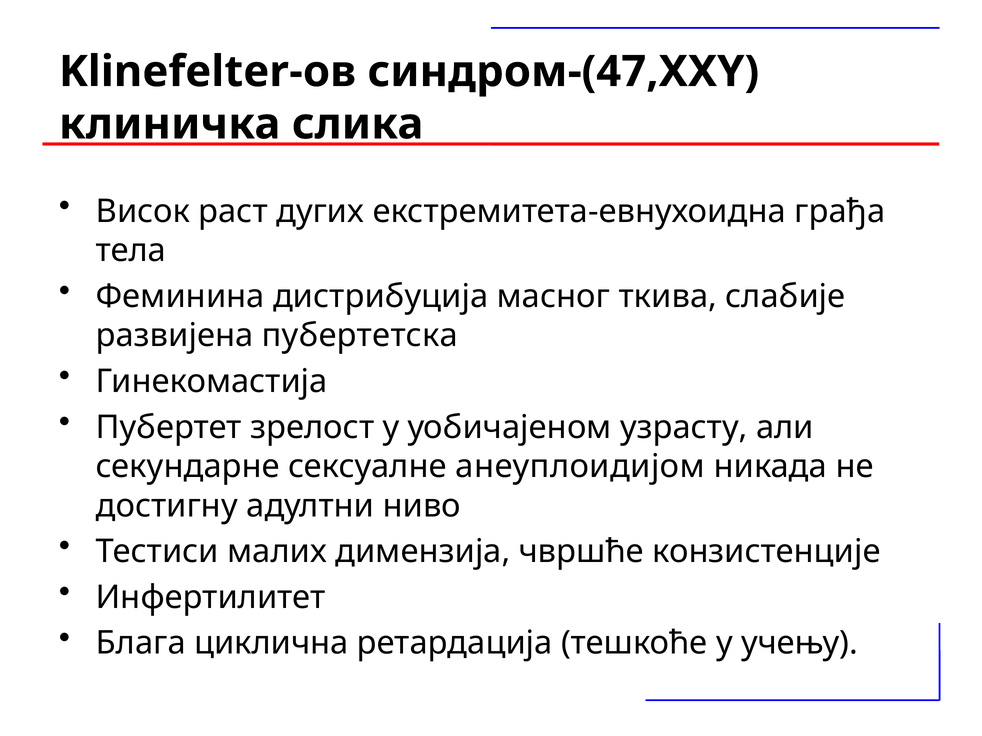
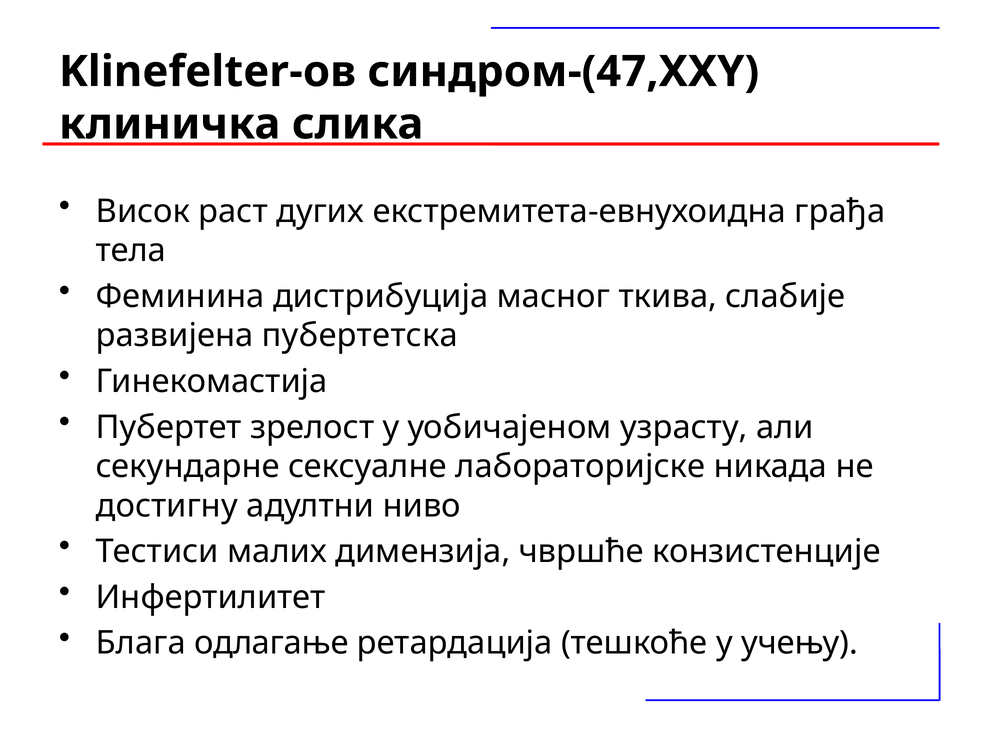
aнеуплоидијом: aнеуплоидијом -> лабораторијске
циклична: циклична -> одлагање
